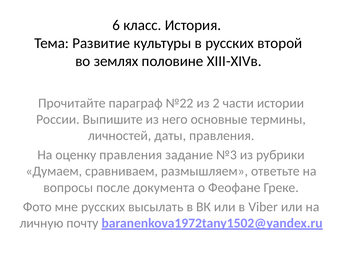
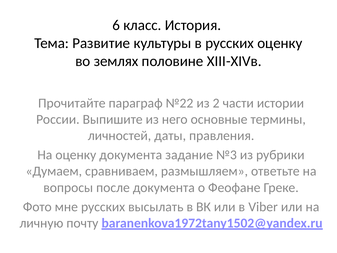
русских второй: второй -> оценку
оценку правления: правления -> документа
